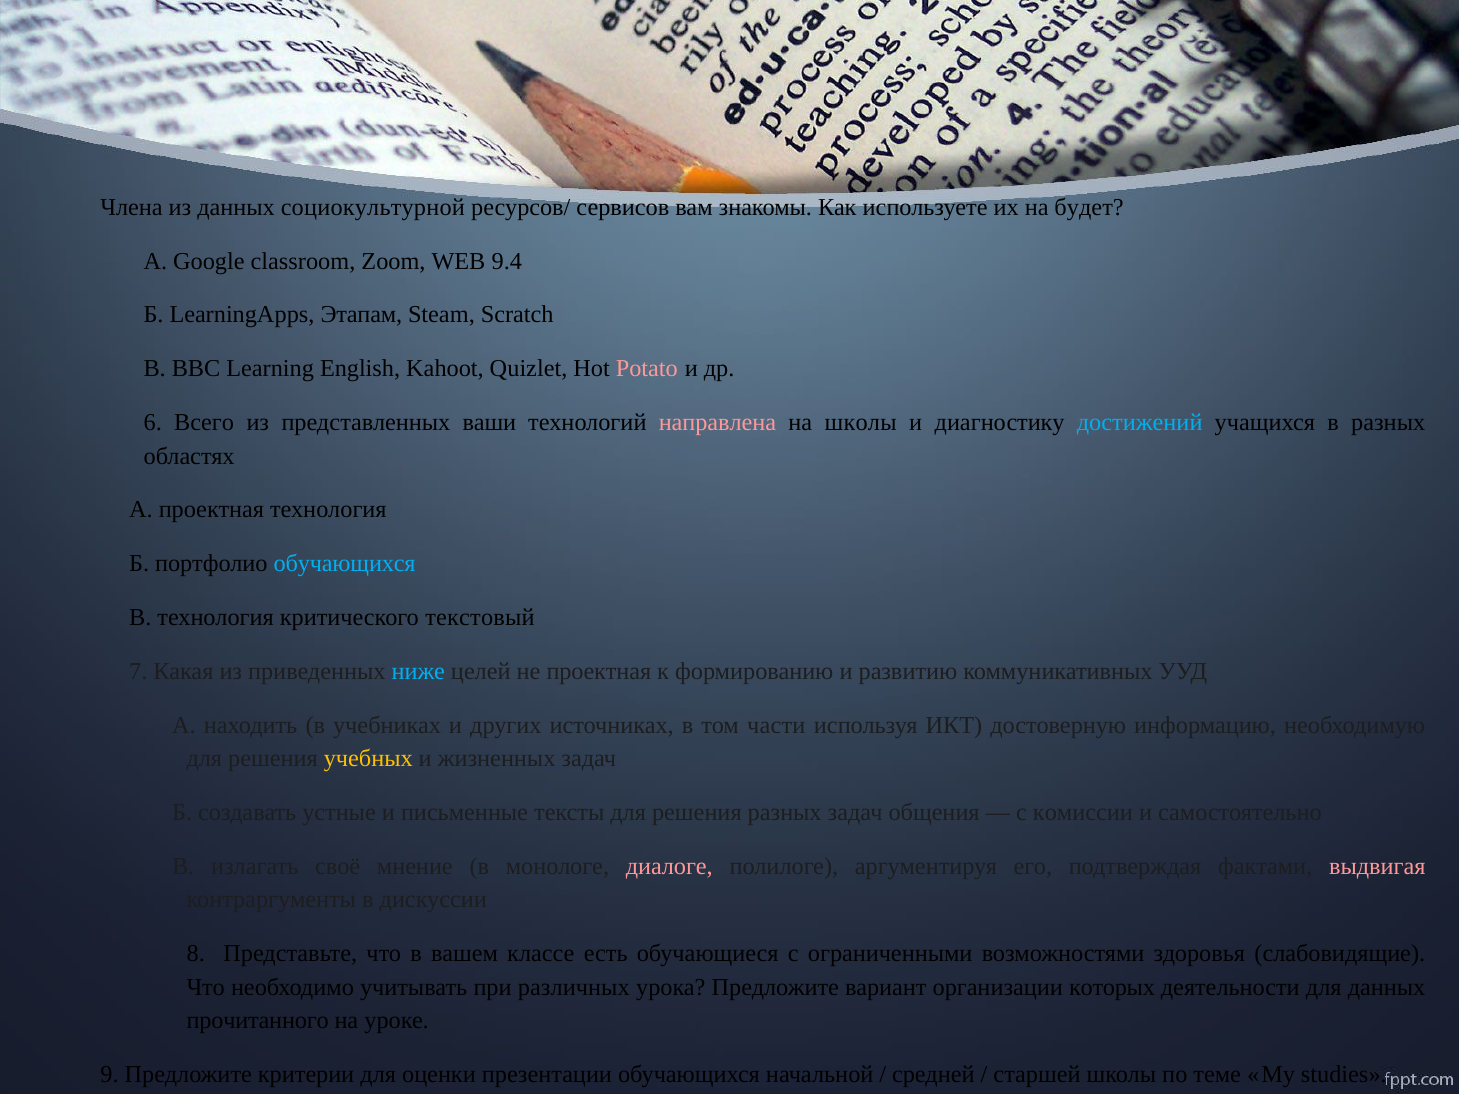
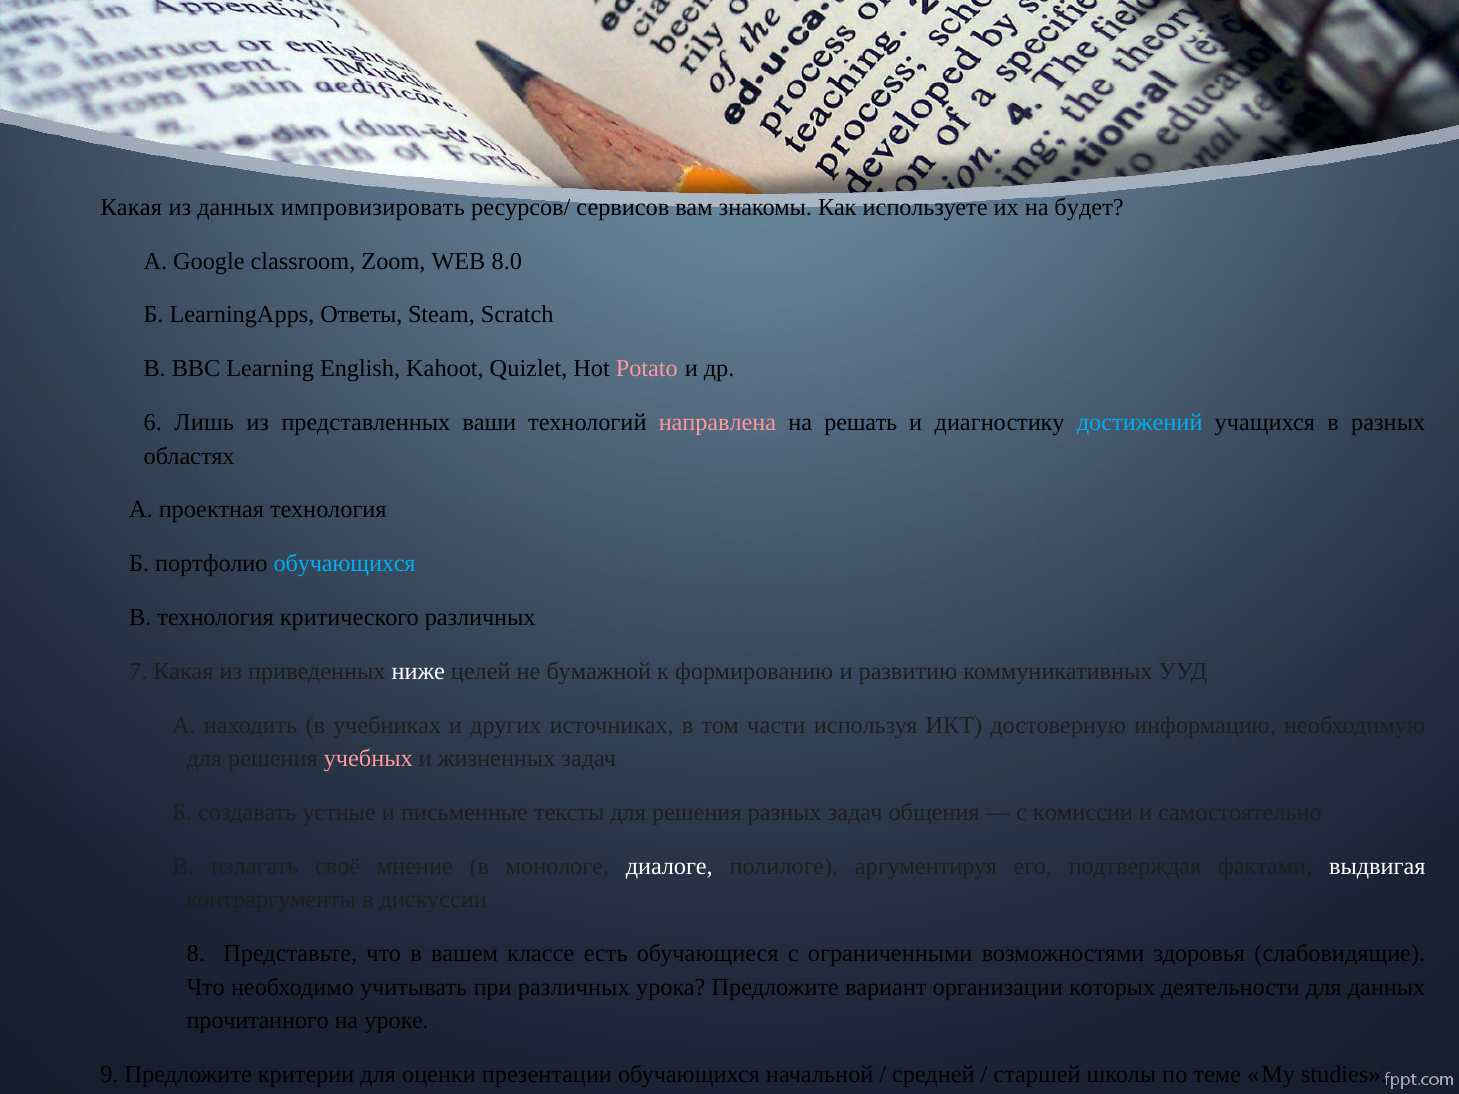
Члена at (132, 207): Члена -> Какая
социокультурной: социокультурной -> импровизировать
9.4: 9.4 -> 8.0
Этапам: Этапам -> Ответы
Всего: Всего -> Лишь
на школы: школы -> решать
критического текстовый: текстовый -> различных
ниже colour: light blue -> white
не проектная: проектная -> бумажной
учебных colour: yellow -> pink
диалоге colour: pink -> white
выдвигая colour: pink -> white
